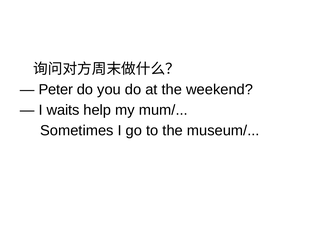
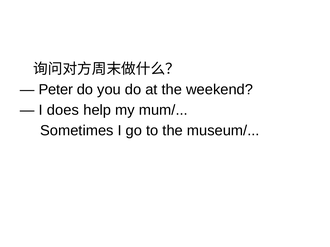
waits: waits -> does
